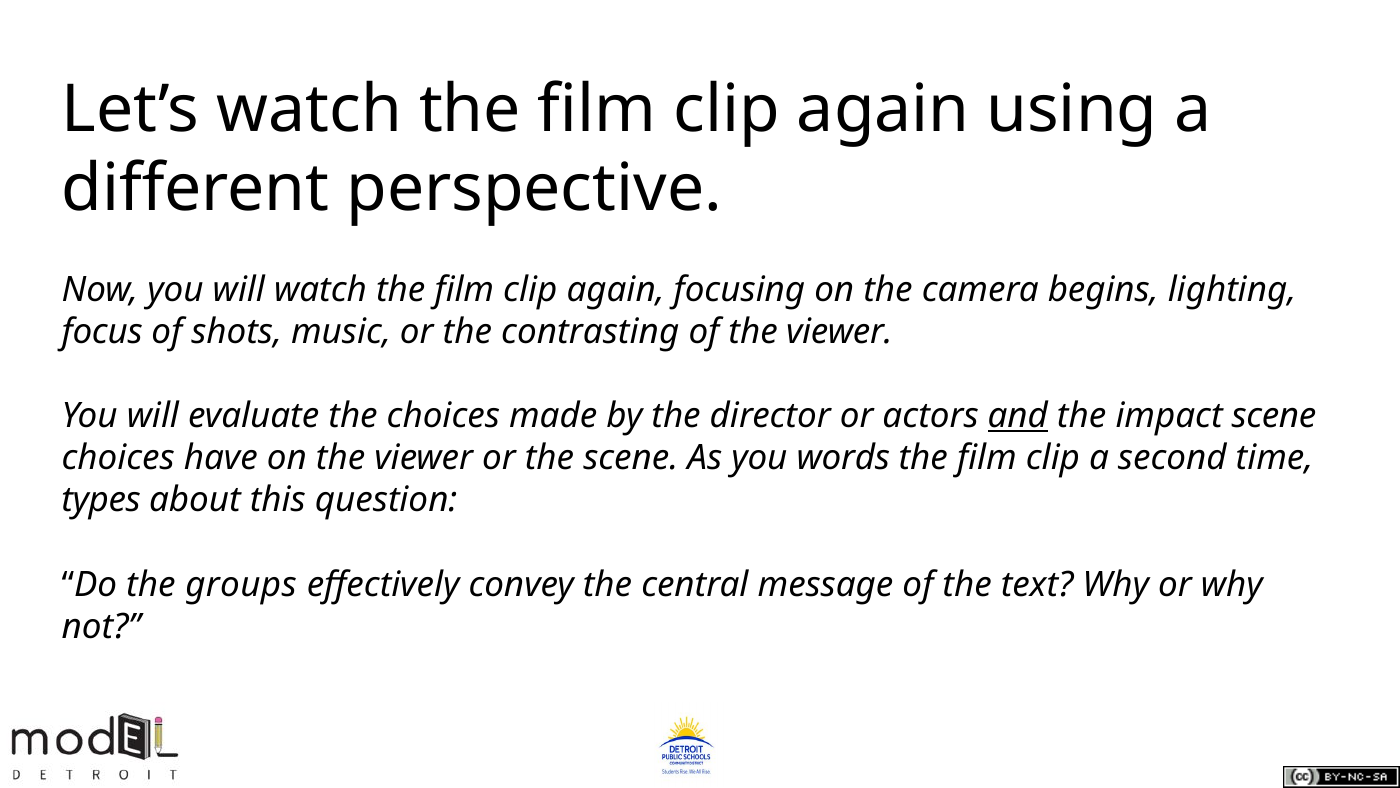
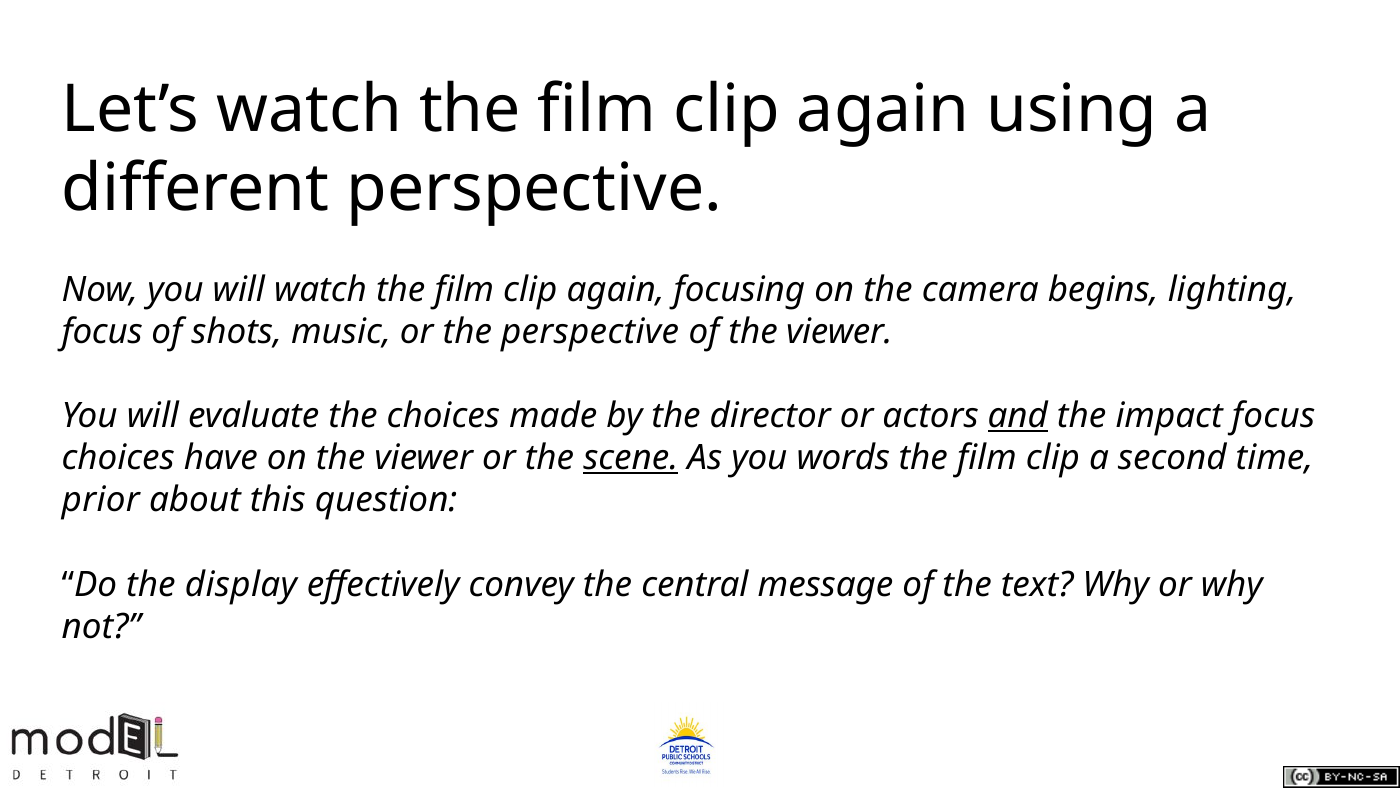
the contrasting: contrasting -> perspective
impact scene: scene -> focus
scene at (631, 458) underline: none -> present
types: types -> prior
groups: groups -> display
